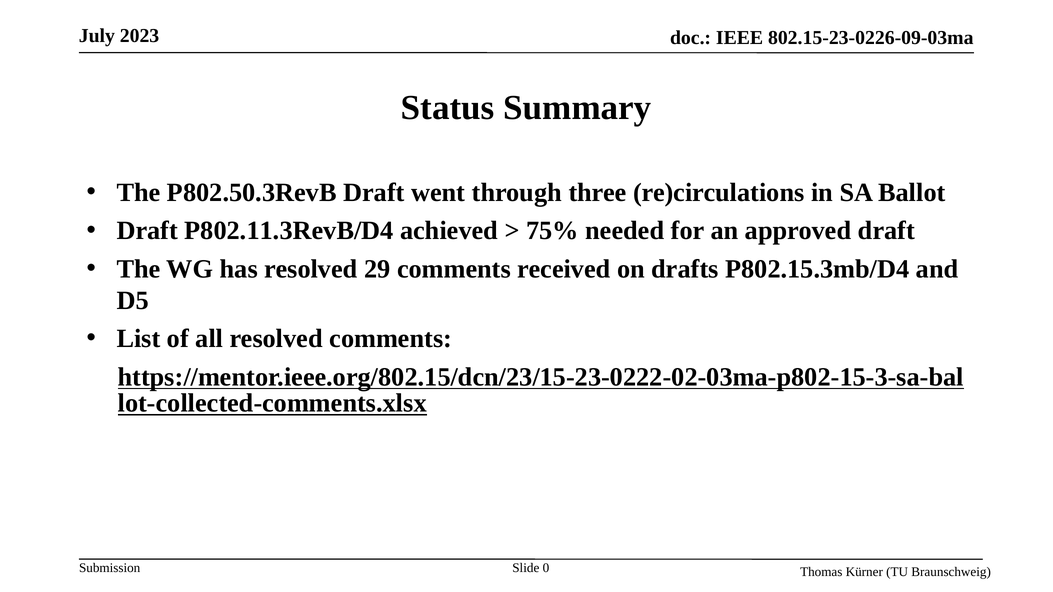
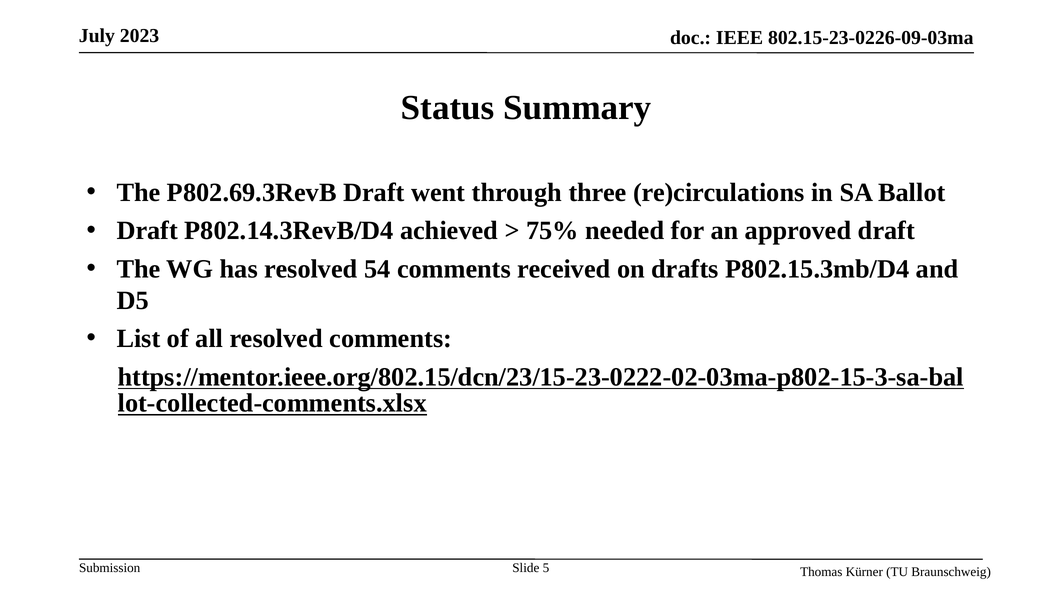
P802.50.3RevB: P802.50.3RevB -> P802.69.3RevB
P802.11.3RevB/D4: P802.11.3RevB/D4 -> P802.14.3RevB/D4
29: 29 -> 54
0: 0 -> 5
